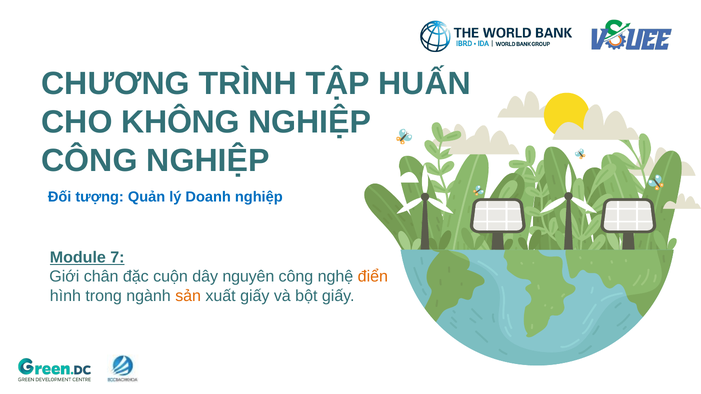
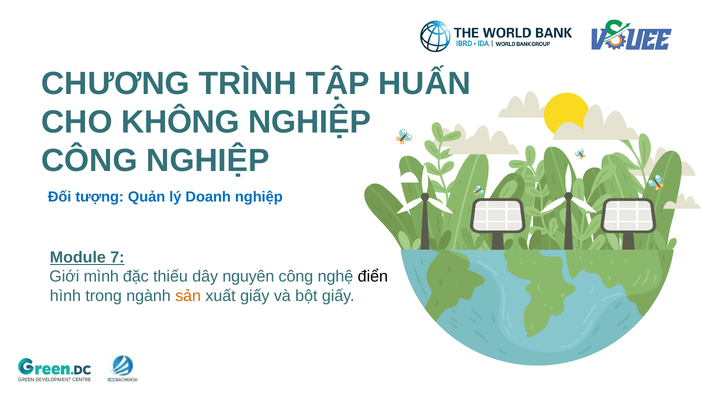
chân: chân -> mình
cuộn: cuộn -> thiếu
điển colour: orange -> black
